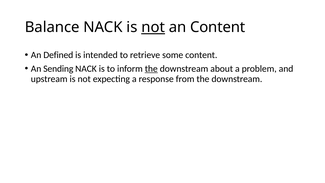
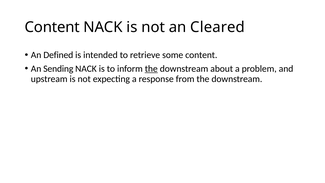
Balance at (52, 27): Balance -> Content
not at (153, 27) underline: present -> none
an Content: Content -> Cleared
